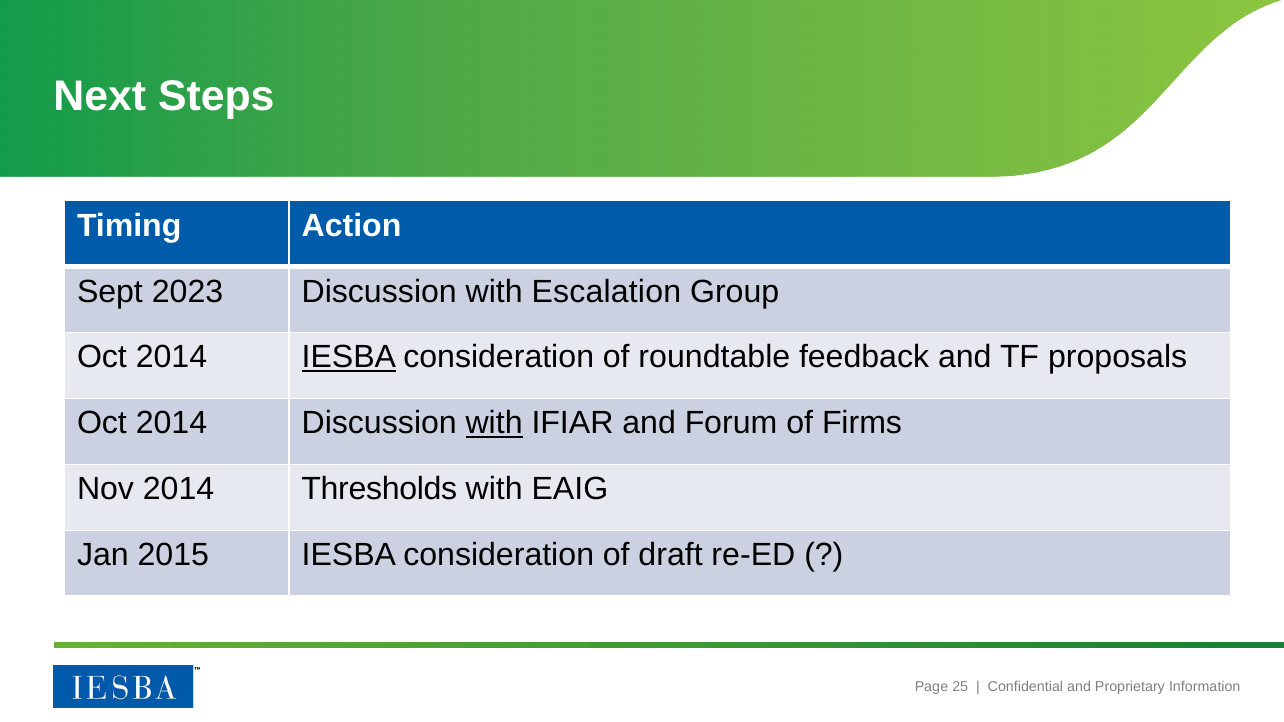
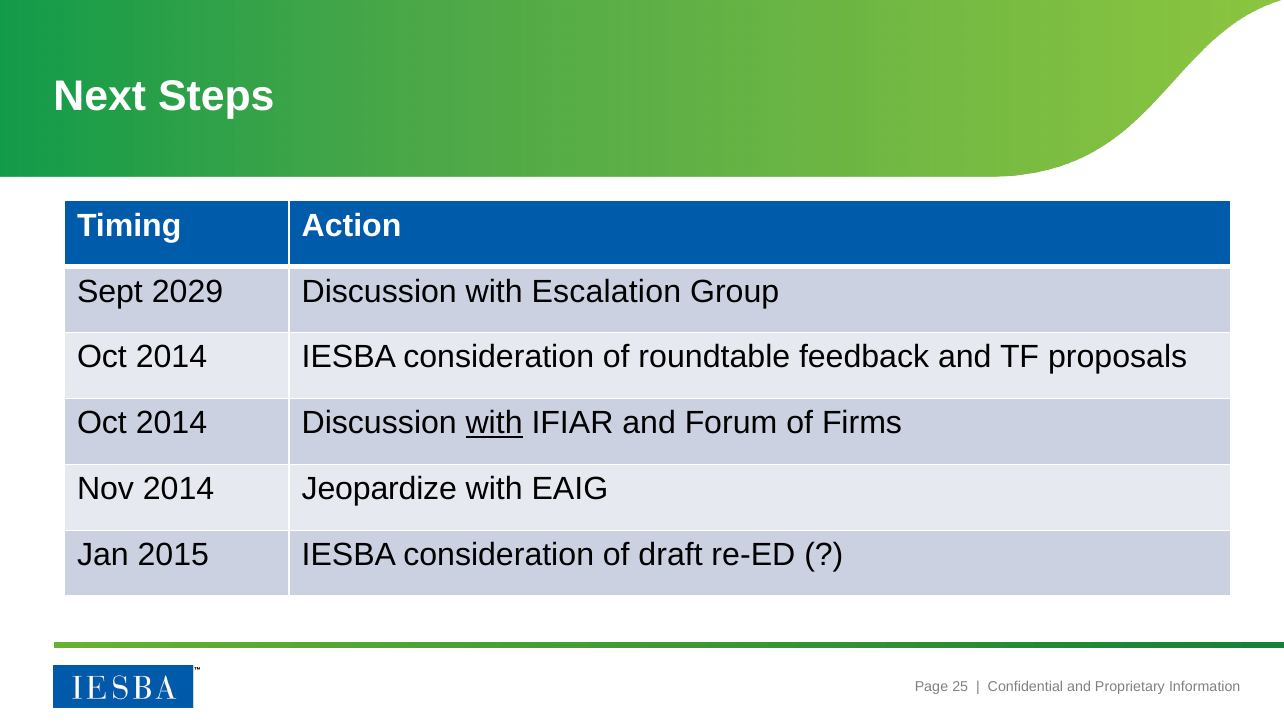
2023: 2023 -> 2029
IESBA at (349, 358) underline: present -> none
Thresholds: Thresholds -> Jeopardize
